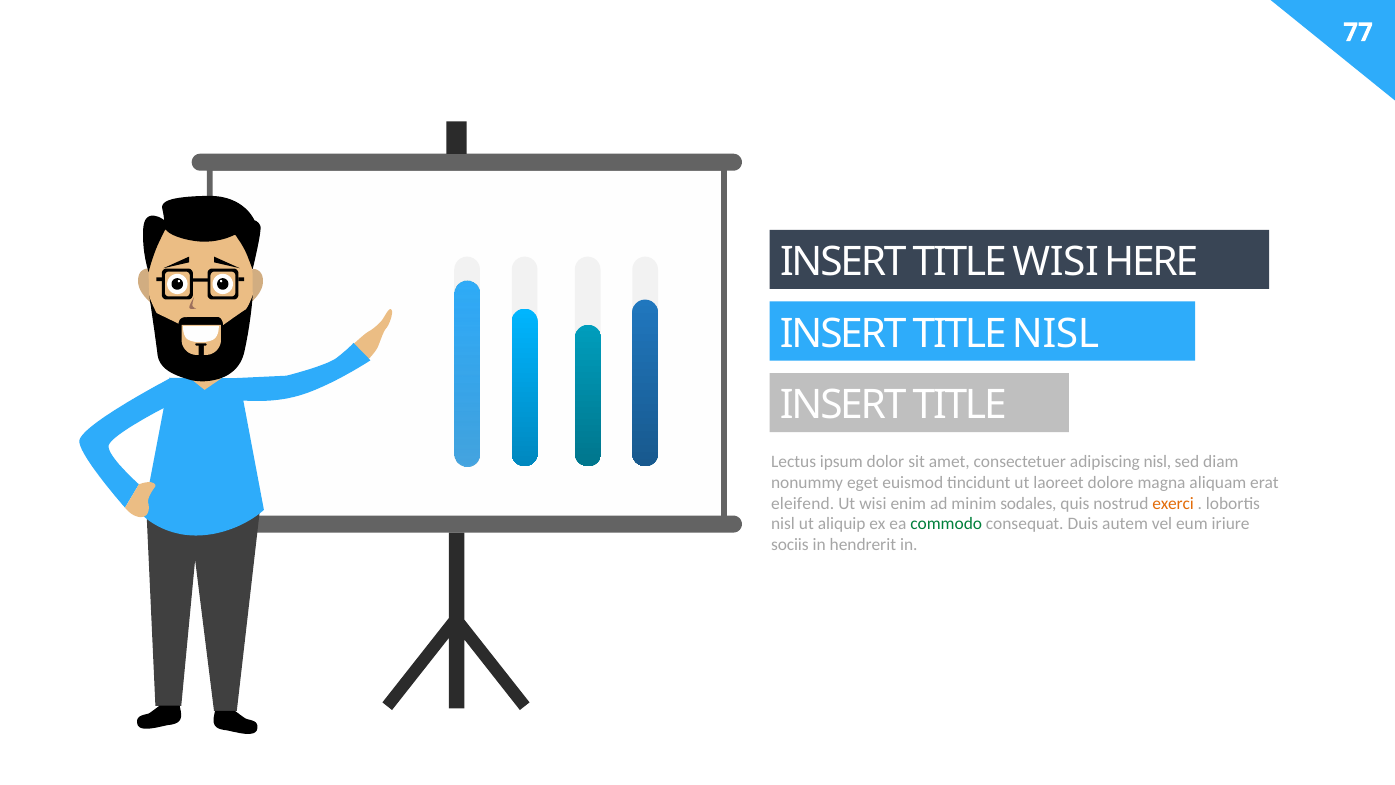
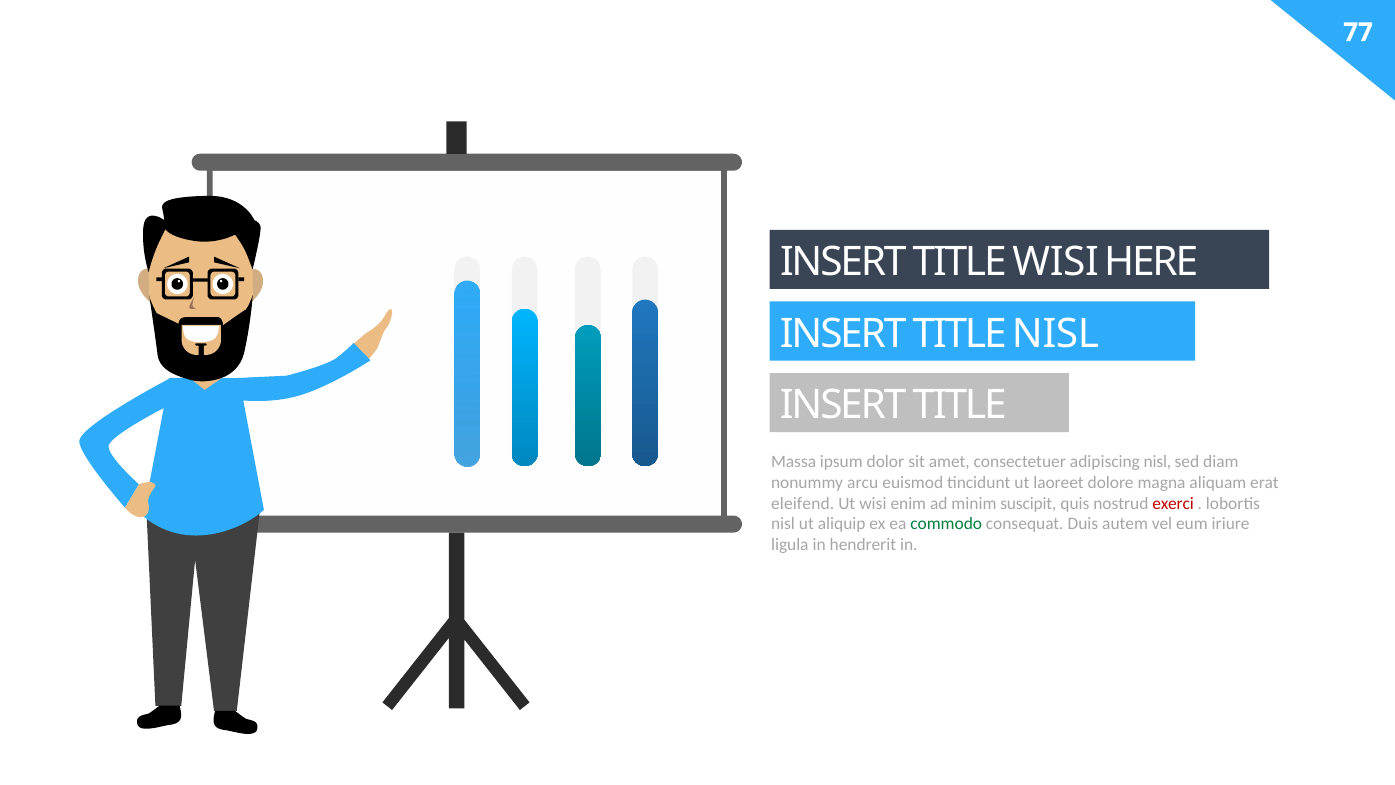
Lectus: Lectus -> Massa
eget: eget -> arcu
sodales: sodales -> suscipit
exerci colour: orange -> red
sociis: sociis -> ligula
